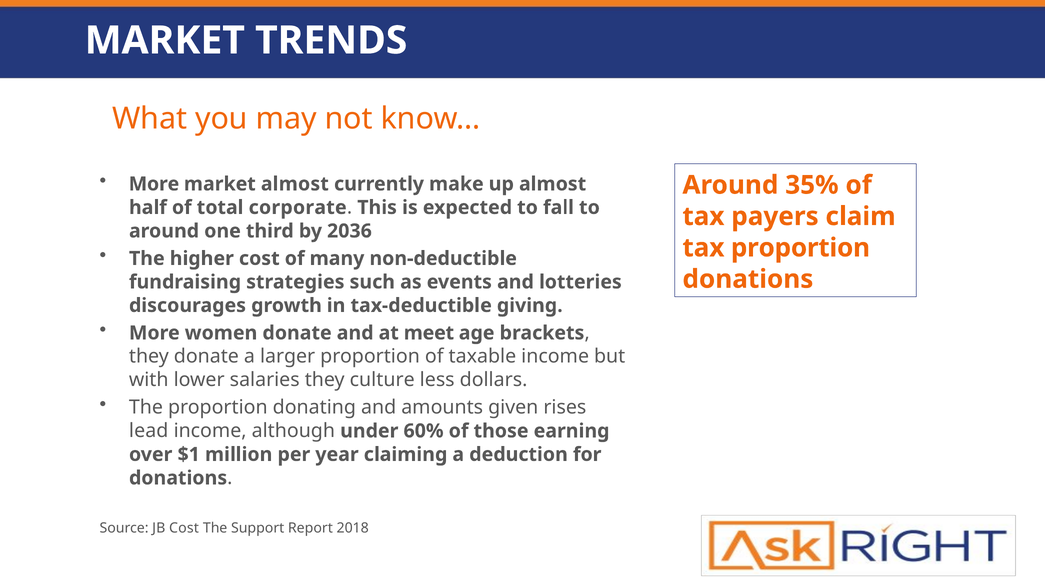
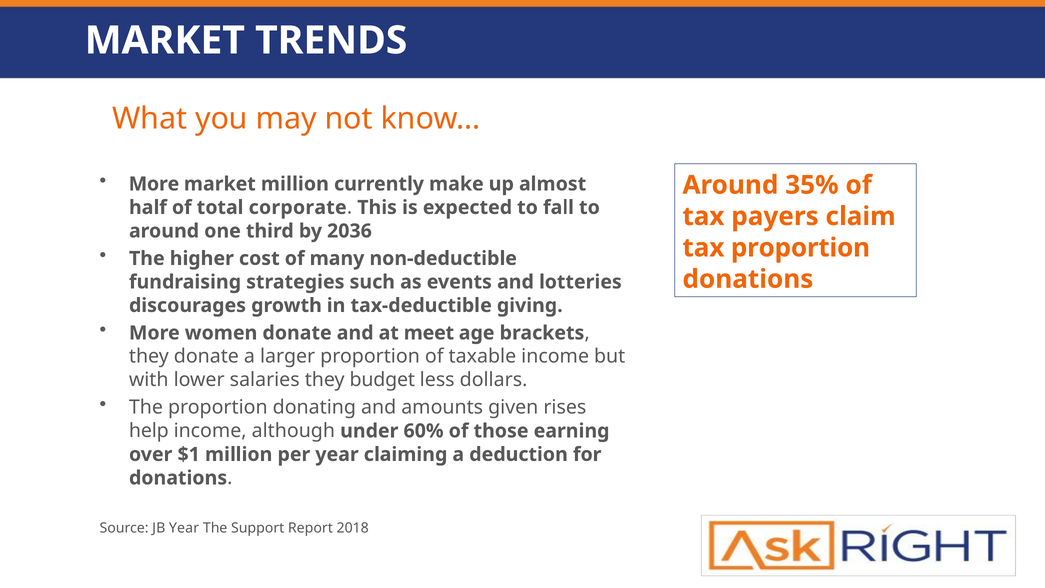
market almost: almost -> million
culture: culture -> budget
lead: lead -> help
JB Cost: Cost -> Year
